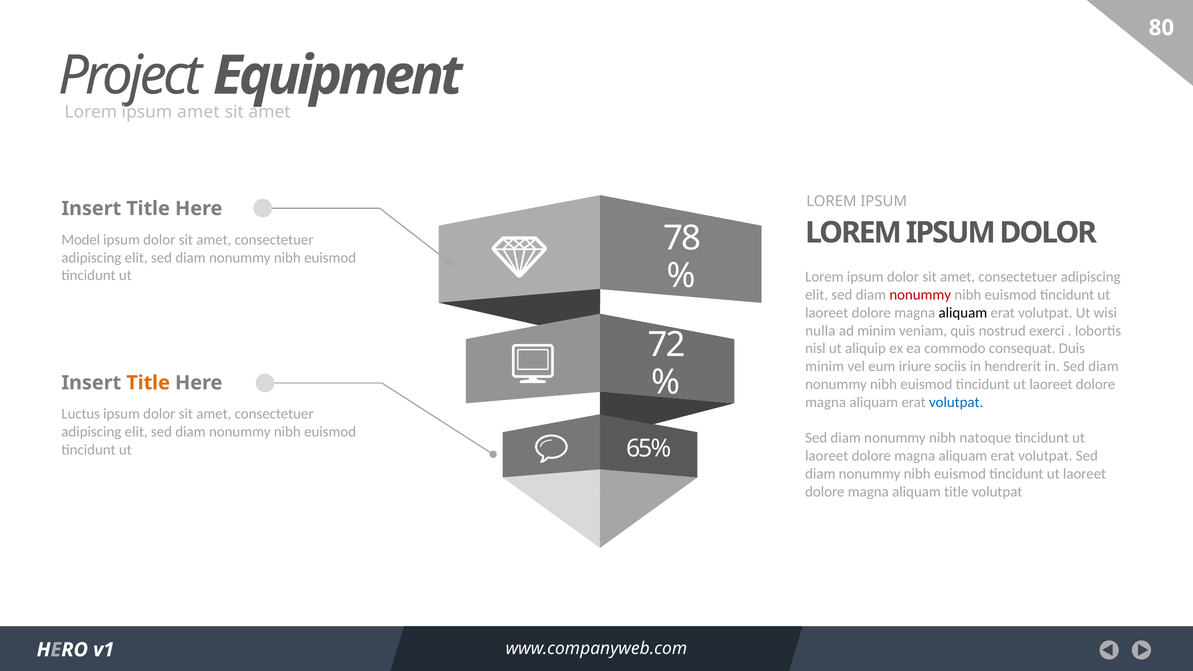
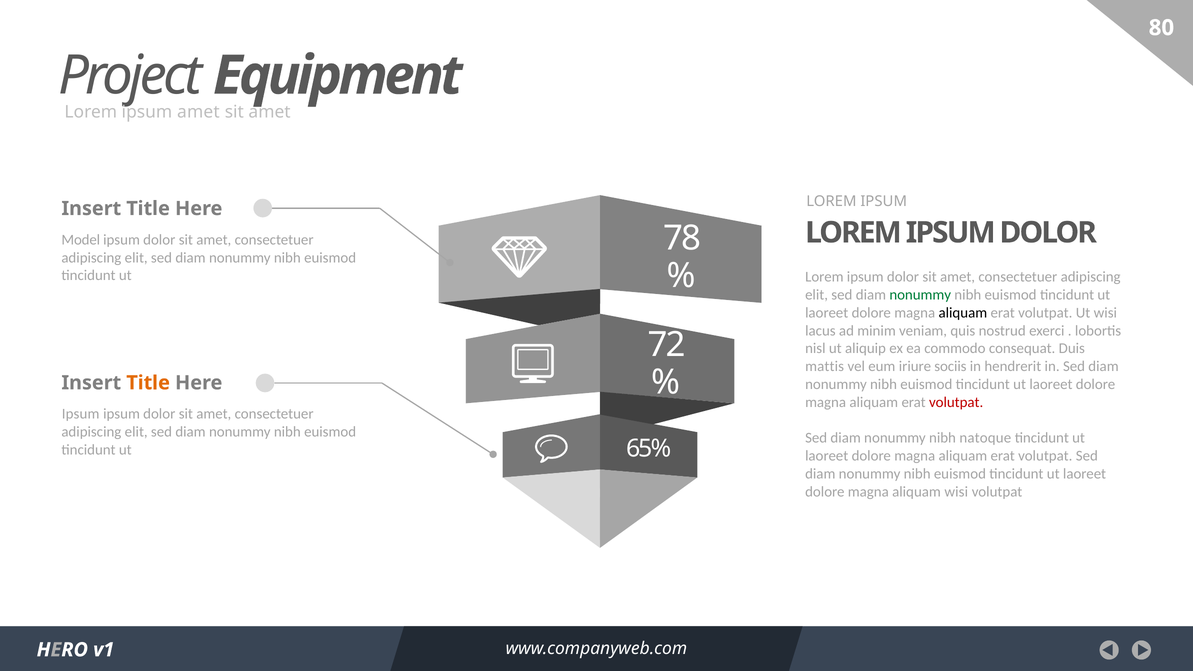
nonummy at (920, 295) colour: red -> green
nulla: nulla -> lacus
minim at (825, 366): minim -> mattis
volutpat at (956, 402) colour: blue -> red
Luctus at (81, 414): Luctus -> Ipsum
aliquam title: title -> wisi
